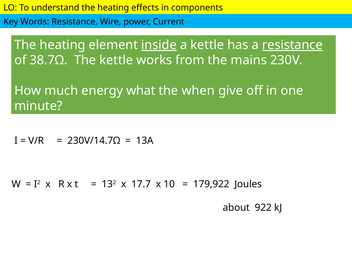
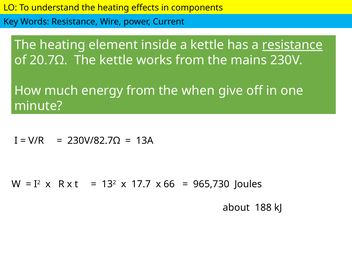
inside underline: present -> none
38.7Ω: 38.7Ω -> 20.7Ω
energy what: what -> from
230V/14.7Ω: 230V/14.7Ω -> 230V/82.7Ω
10: 10 -> 66
179,922: 179,922 -> 965,730
922: 922 -> 188
